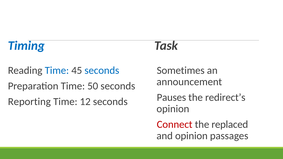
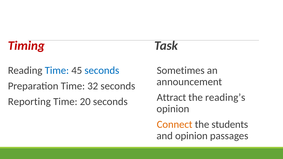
Timing colour: blue -> red
50: 50 -> 32
Pauses: Pauses -> Attract
redirect’s: redirect’s -> reading’s
12: 12 -> 20
Connect colour: red -> orange
replaced: replaced -> students
